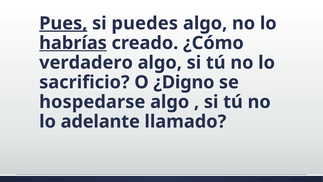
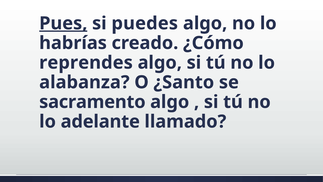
habrías underline: present -> none
verdadero: verdadero -> reprendes
sacrificio: sacrificio -> alabanza
¿Digno: ¿Digno -> ¿Santo
hospedarse: hospedarse -> sacramento
